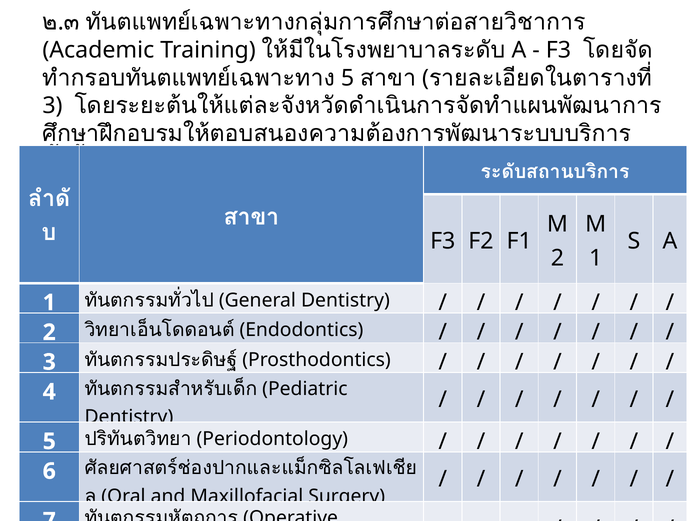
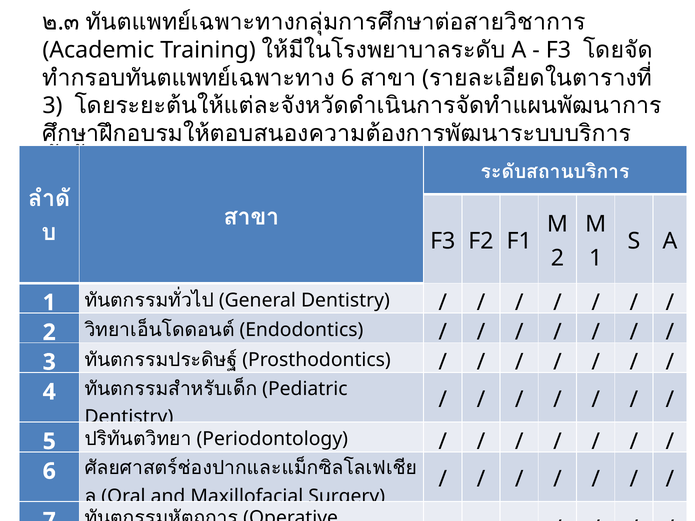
5 at (348, 78): 5 -> 6
